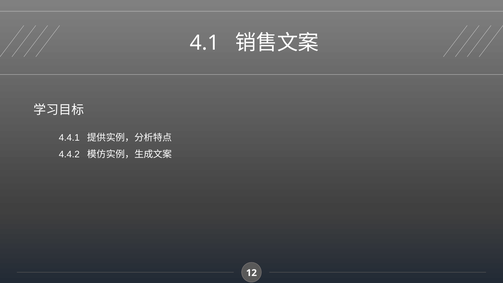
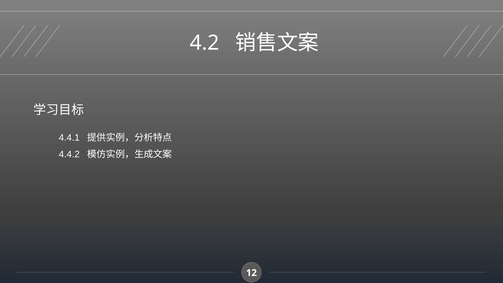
4.1: 4.1 -> 4.2
